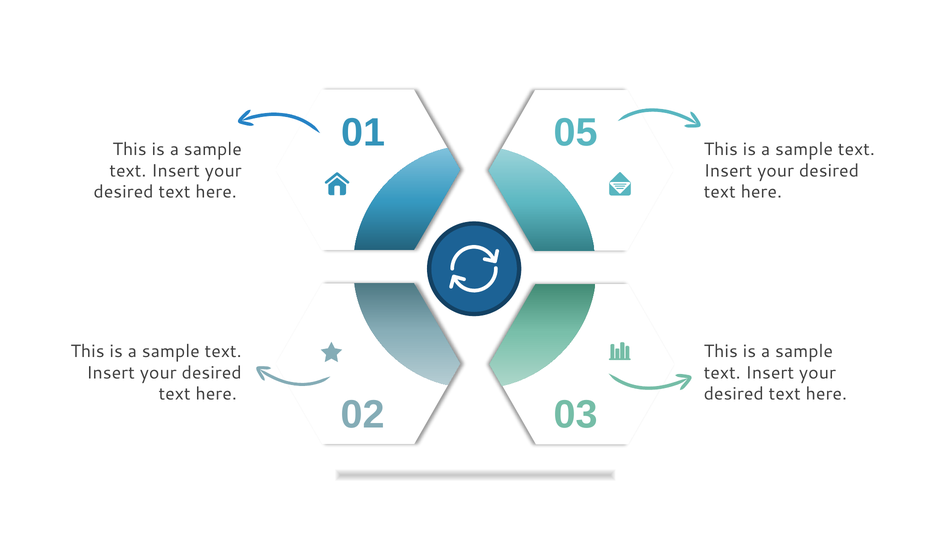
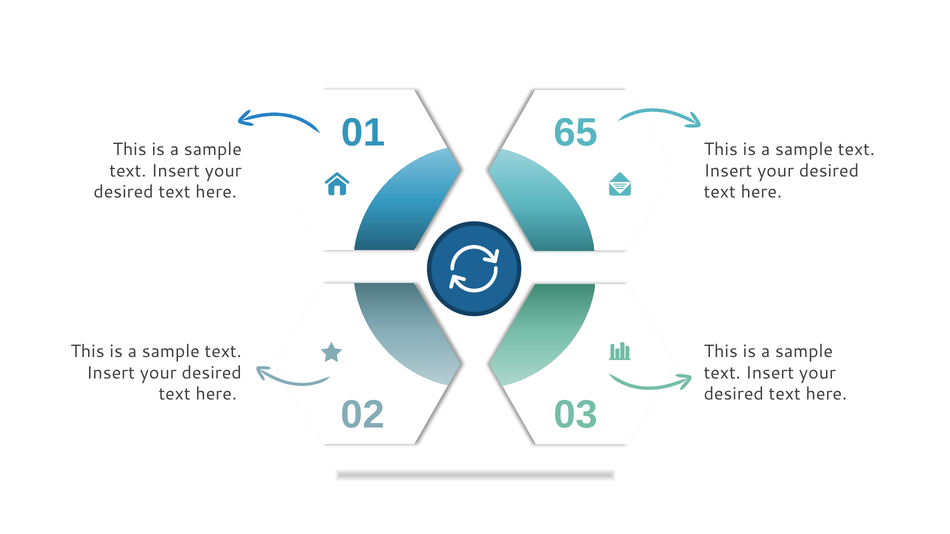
05: 05 -> 65
